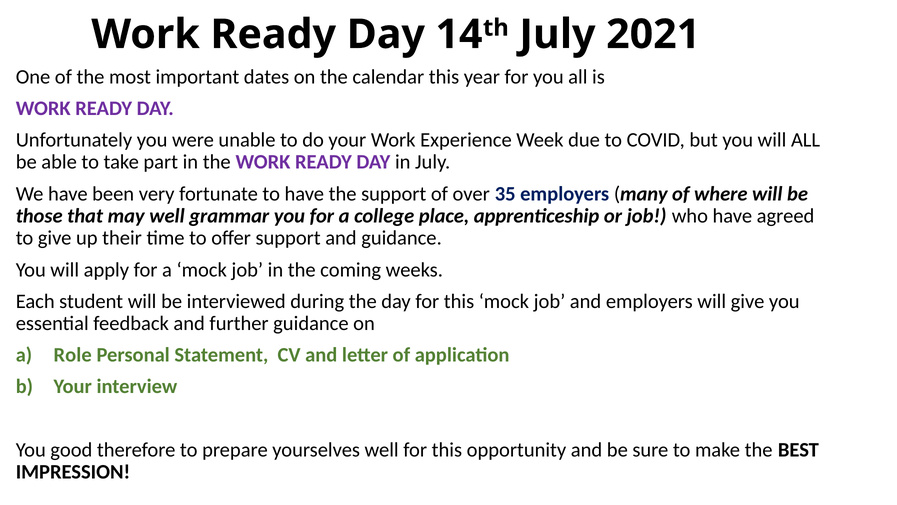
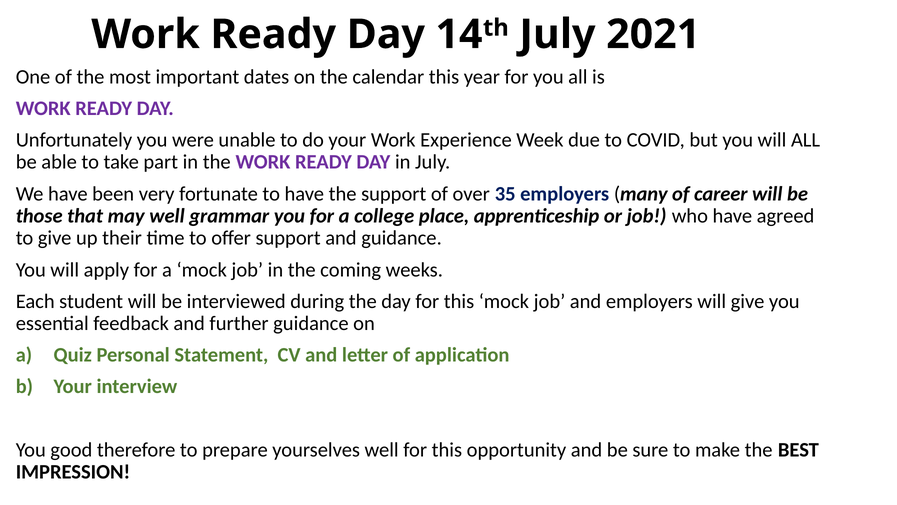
where: where -> career
Role: Role -> Quiz
